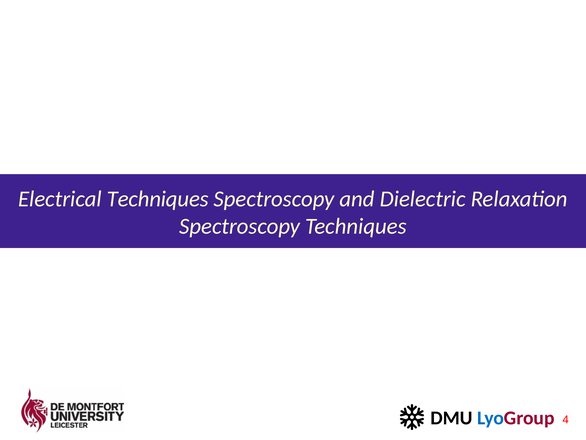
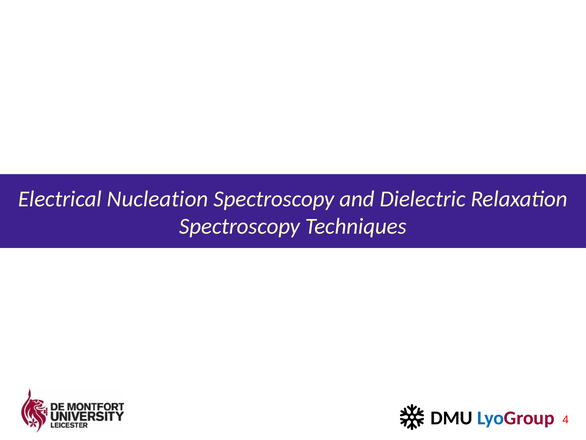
Electrical Techniques: Techniques -> Nucleation
